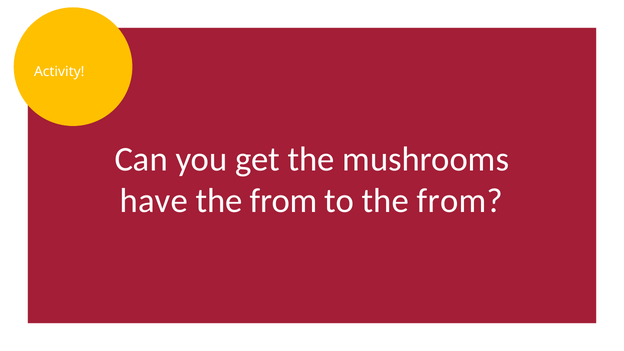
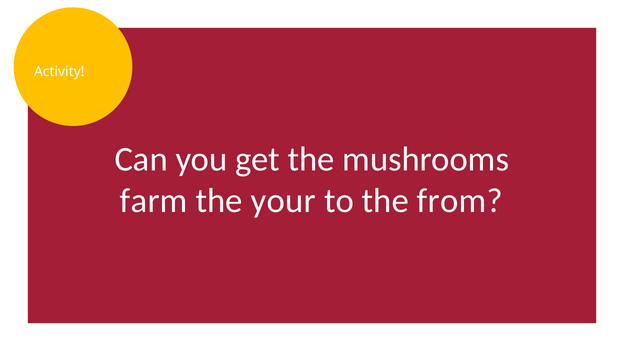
have: have -> farm
from at (284, 201): from -> your
